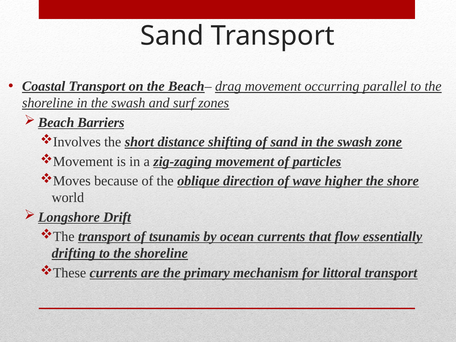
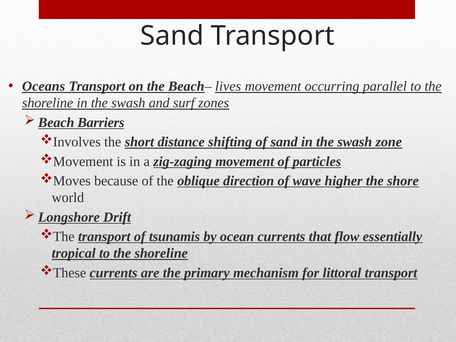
Coastal: Coastal -> Oceans
drag: drag -> lives
drifting: drifting -> tropical
